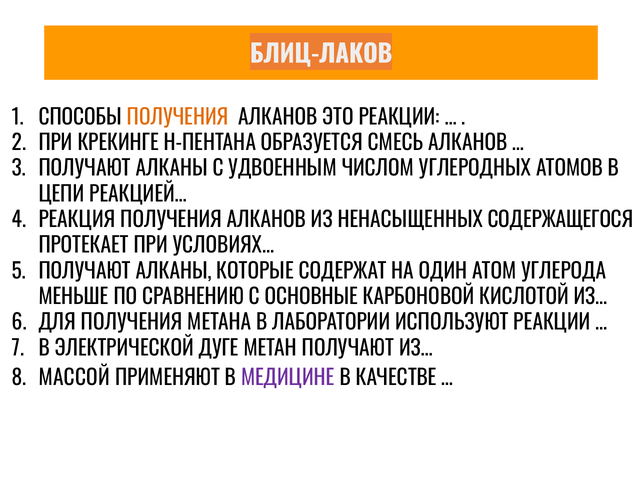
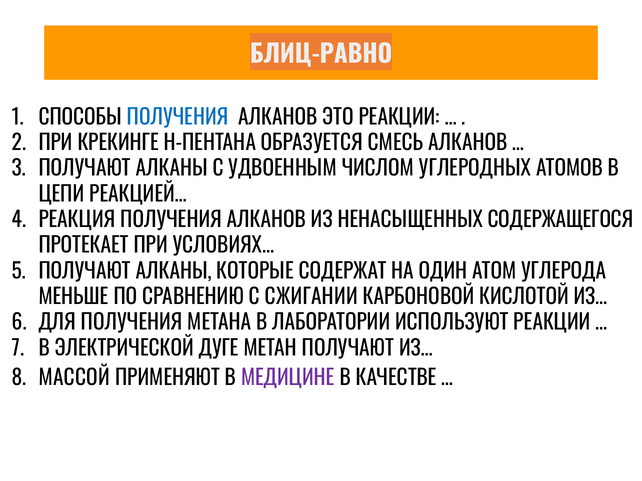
БЛИЦ-ЛАКОВ: БЛИЦ-ЛАКОВ -> БЛИЦ-РАВНО
ПОЛУЧЕНИЯ at (178, 118) colour: orange -> blue
ОСНОВНЫЕ: ОСНОВНЫЕ -> СЖИГАНИИ
